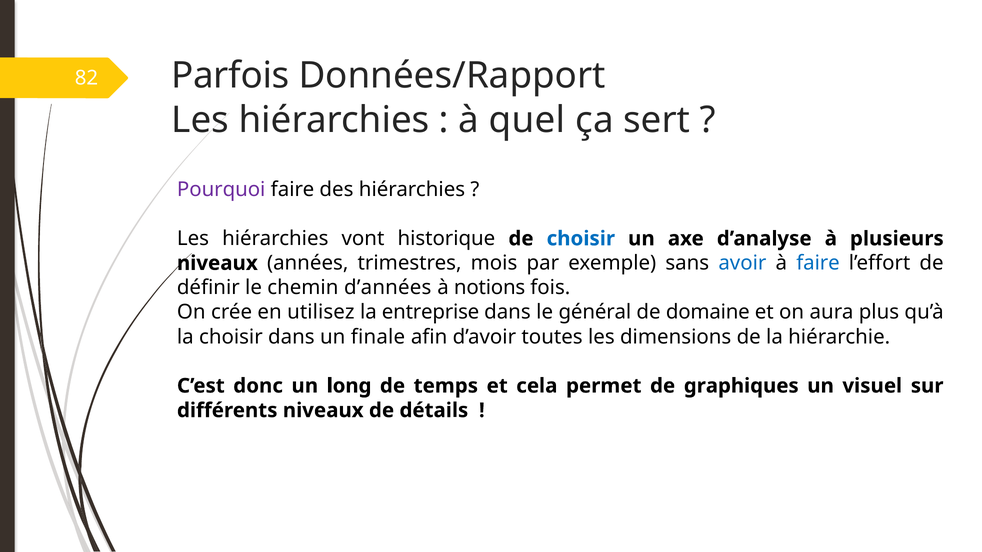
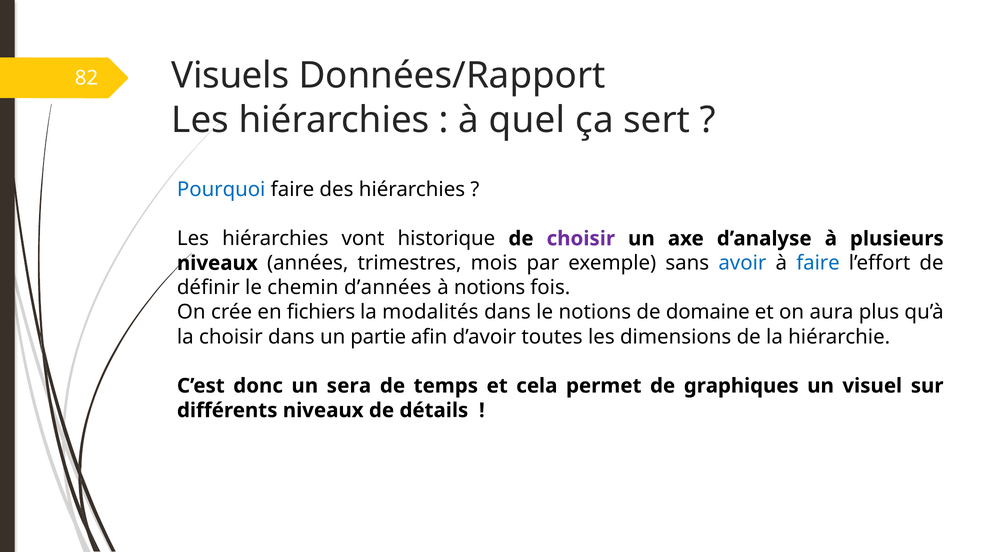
Parfois: Parfois -> Visuels
Pourquoi colour: purple -> blue
choisir at (581, 239) colour: blue -> purple
utilisez: utilisez -> fichiers
entreprise: entreprise -> modalités
le général: général -> notions
finale: finale -> partie
long: long -> sera
